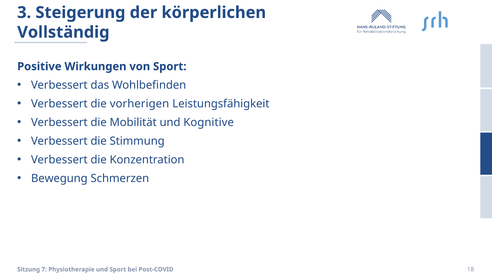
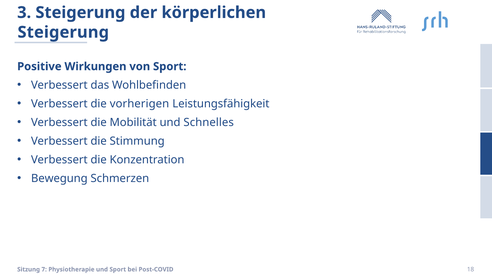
Vollständig at (63, 32): Vollständig -> Steigerung
Kognitive: Kognitive -> Schnelles
